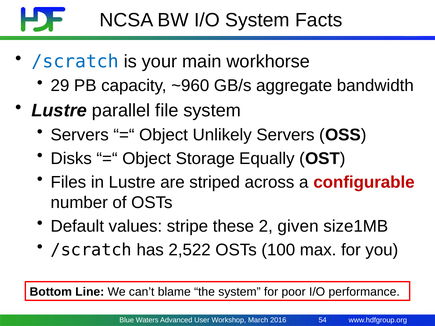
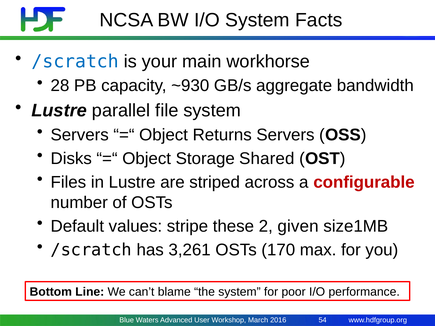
29: 29 -> 28
~960: ~960 -> ~930
Unlikely: Unlikely -> Returns
Equally: Equally -> Shared
2,522: 2,522 -> 3,261
100: 100 -> 170
